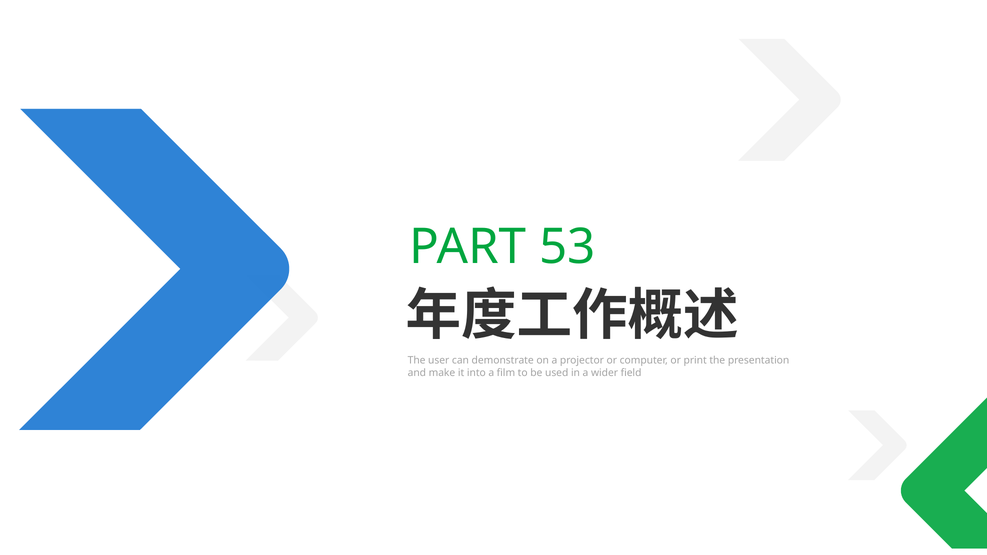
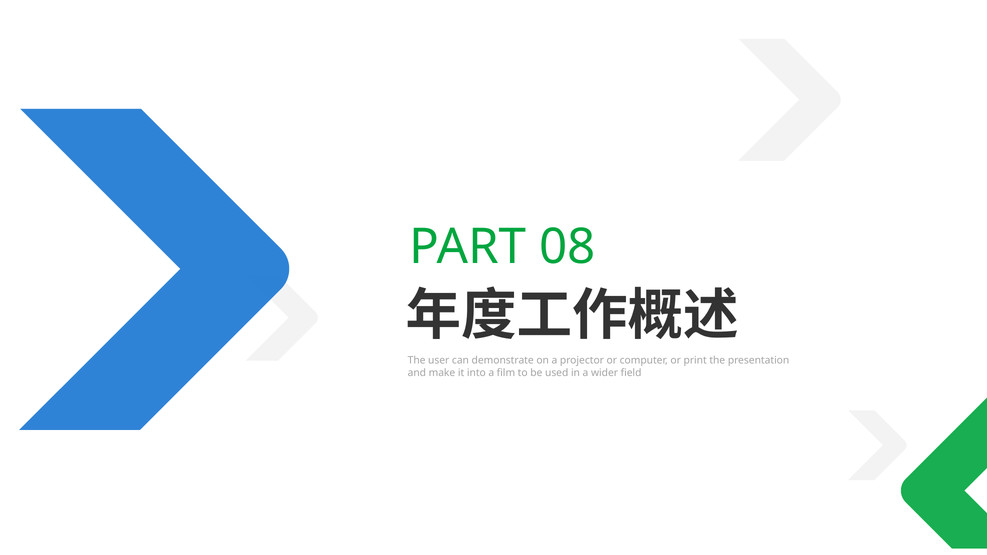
53: 53 -> 08
